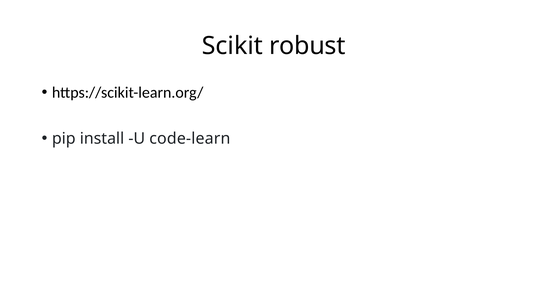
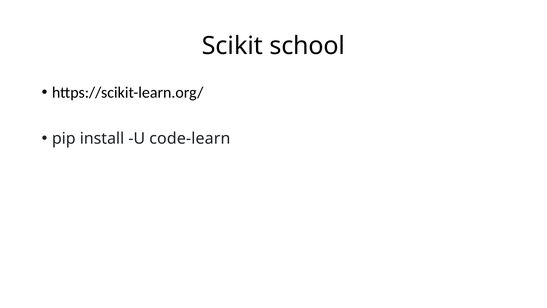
robust: robust -> school
